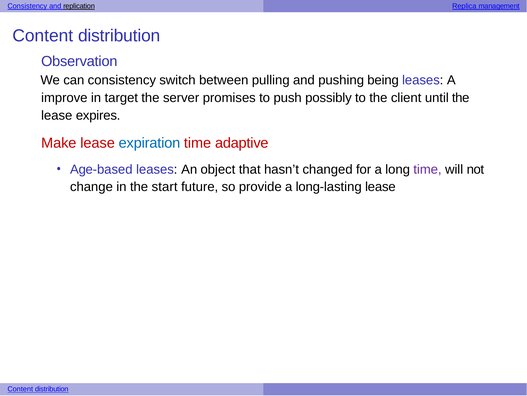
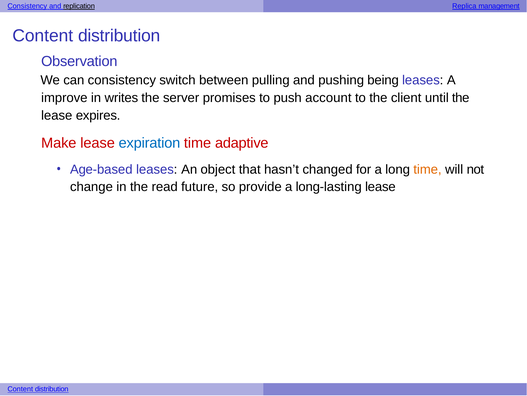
target: target -> writes
possibly: possibly -> account
time at (427, 169) colour: purple -> orange
start: start -> read
